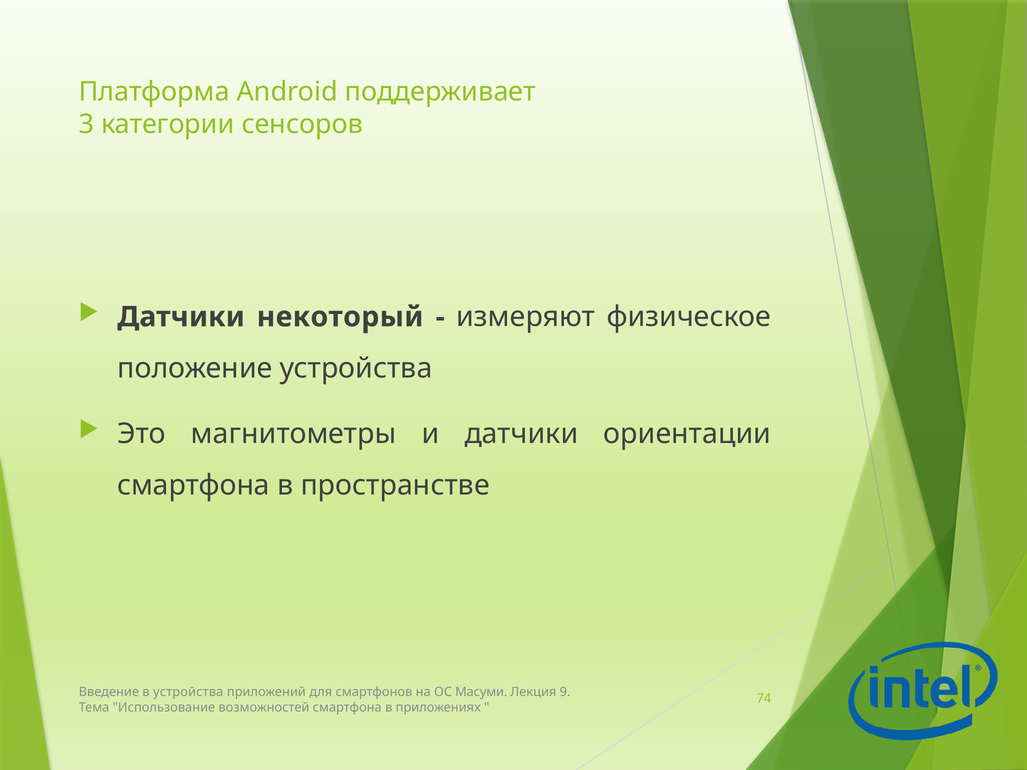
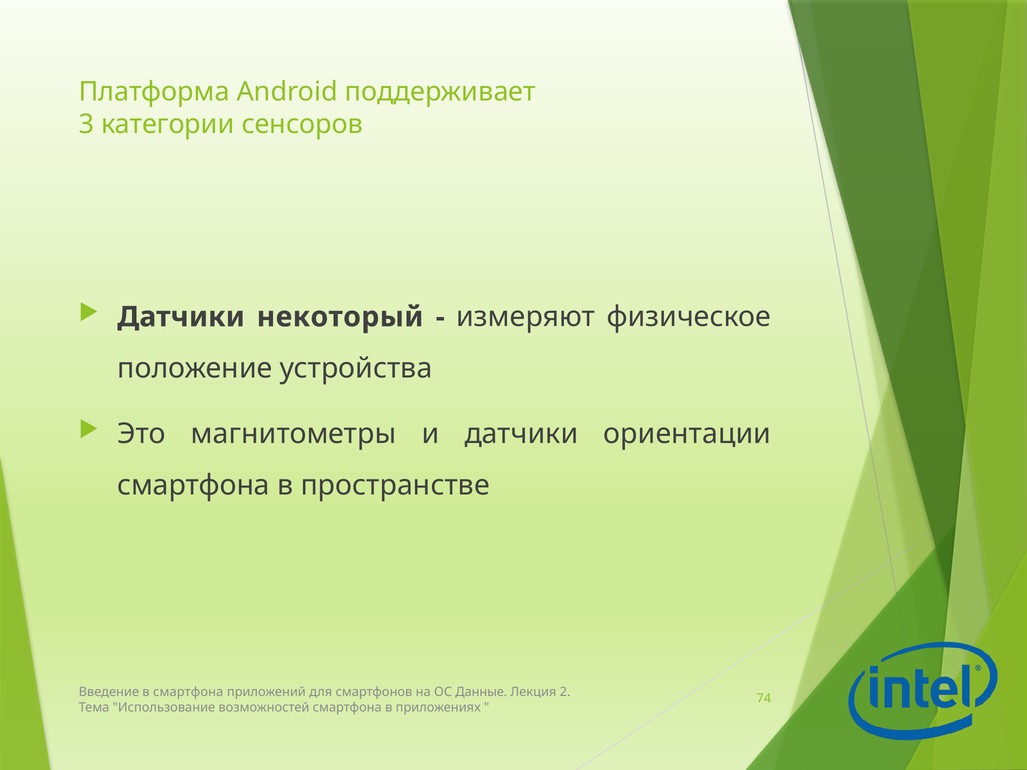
в устройства: устройства -> смартфона
Масуми: Масуми -> Данные
9: 9 -> 2
